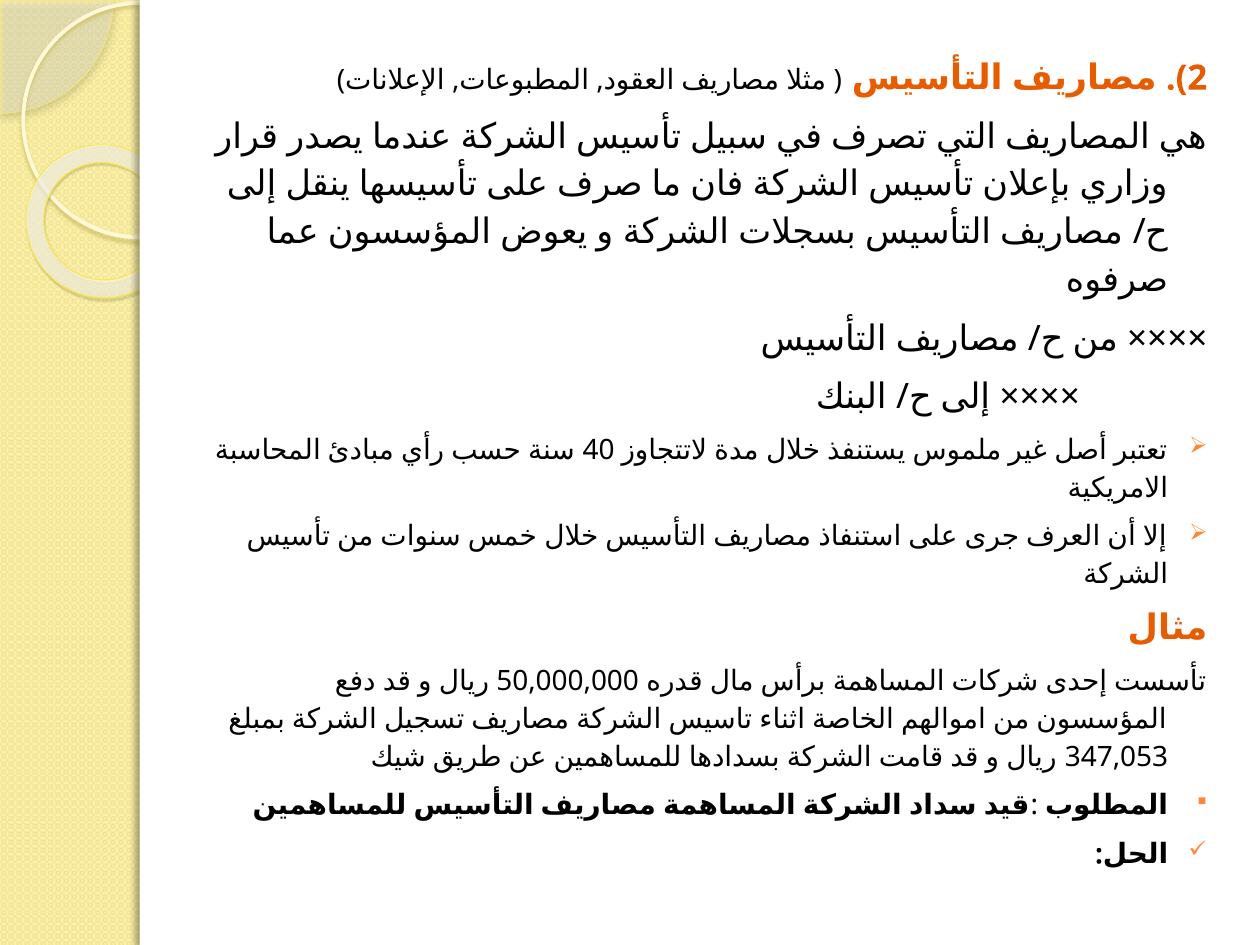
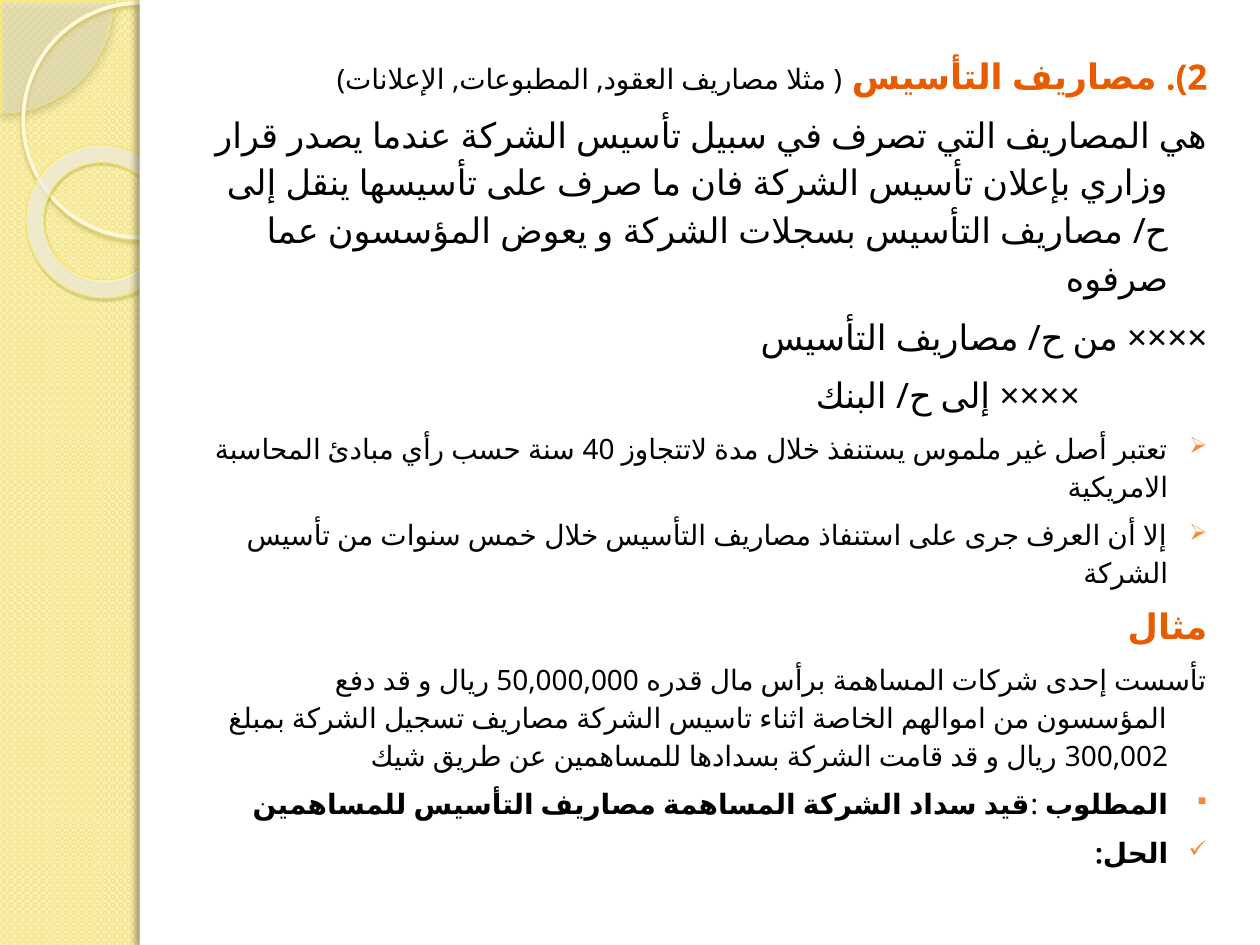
347,053: 347,053 -> 300,002
